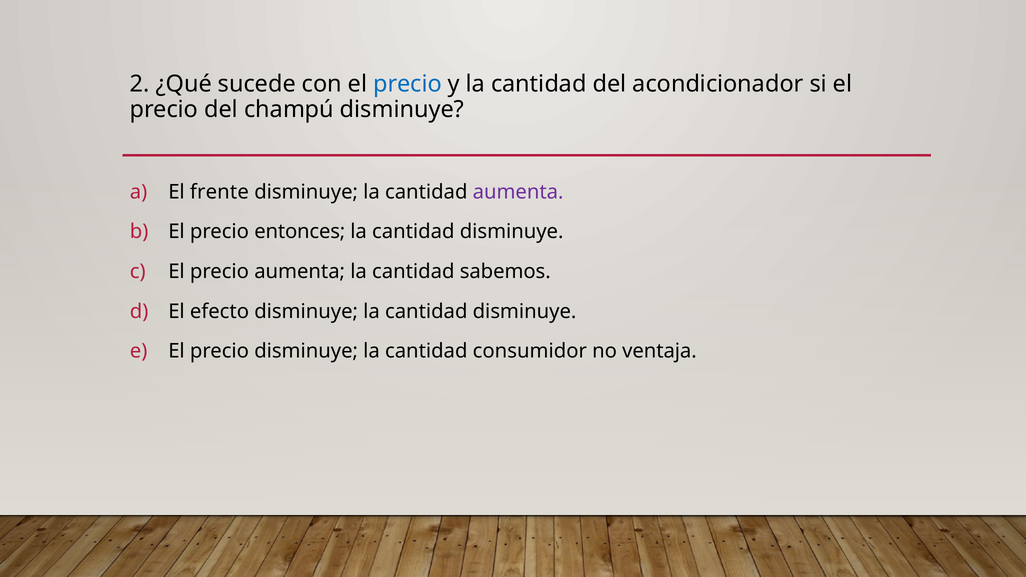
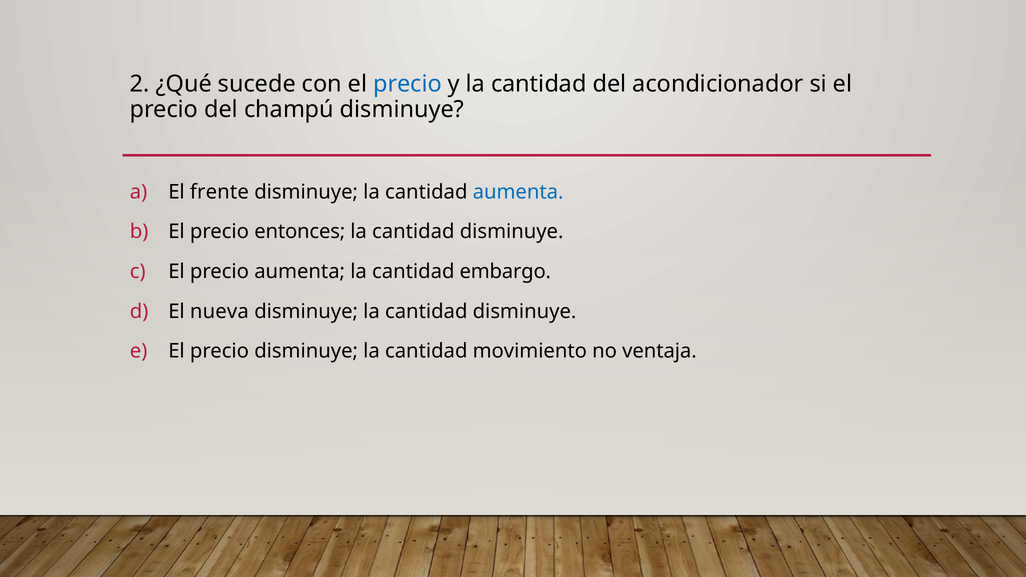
aumenta at (518, 192) colour: purple -> blue
sabemos: sabemos -> embargo
efecto: efecto -> nueva
consumidor: consumidor -> movimiento
